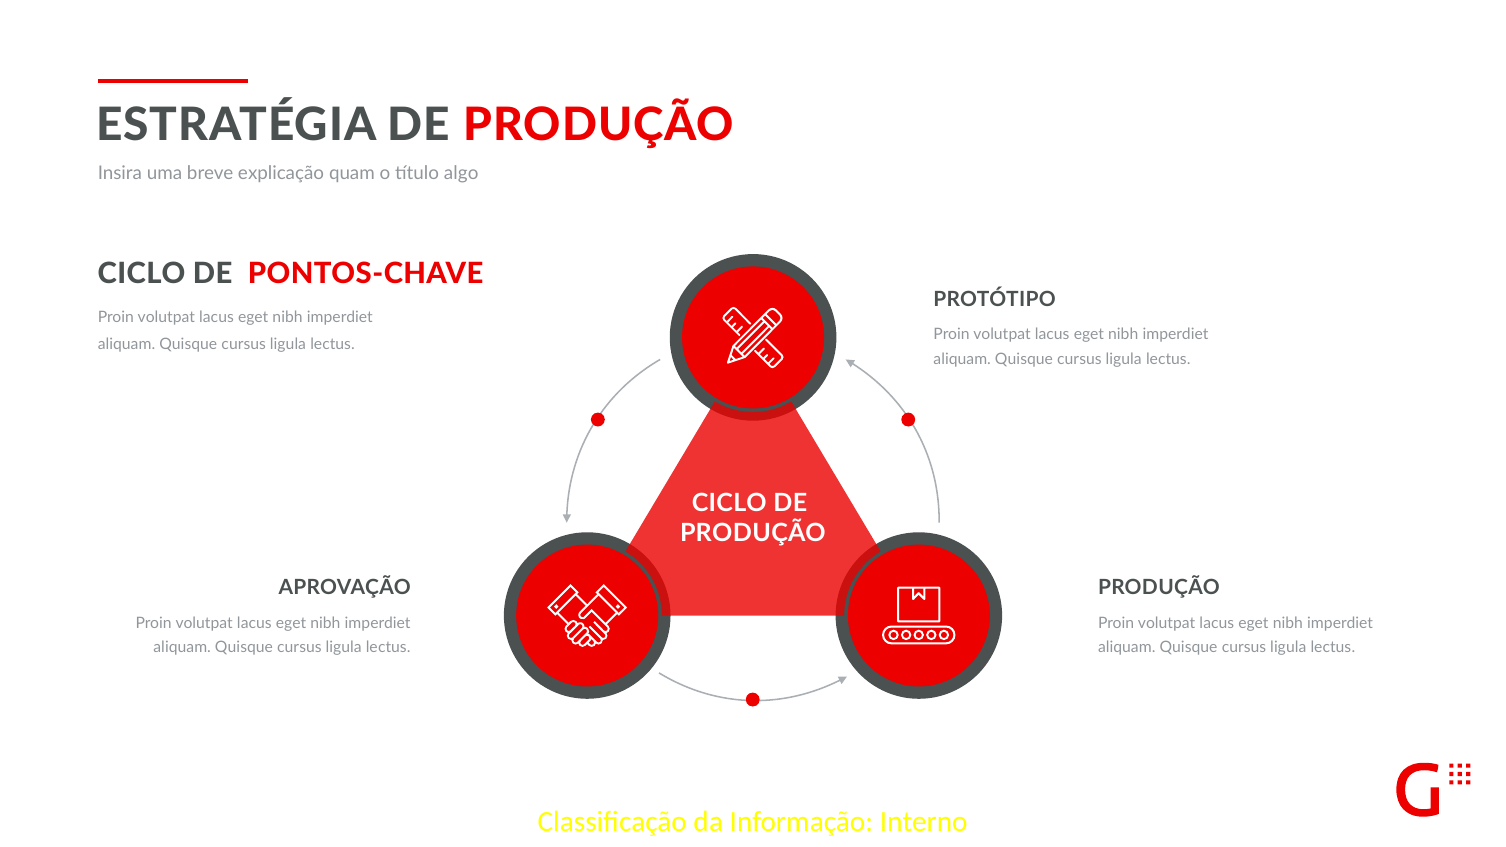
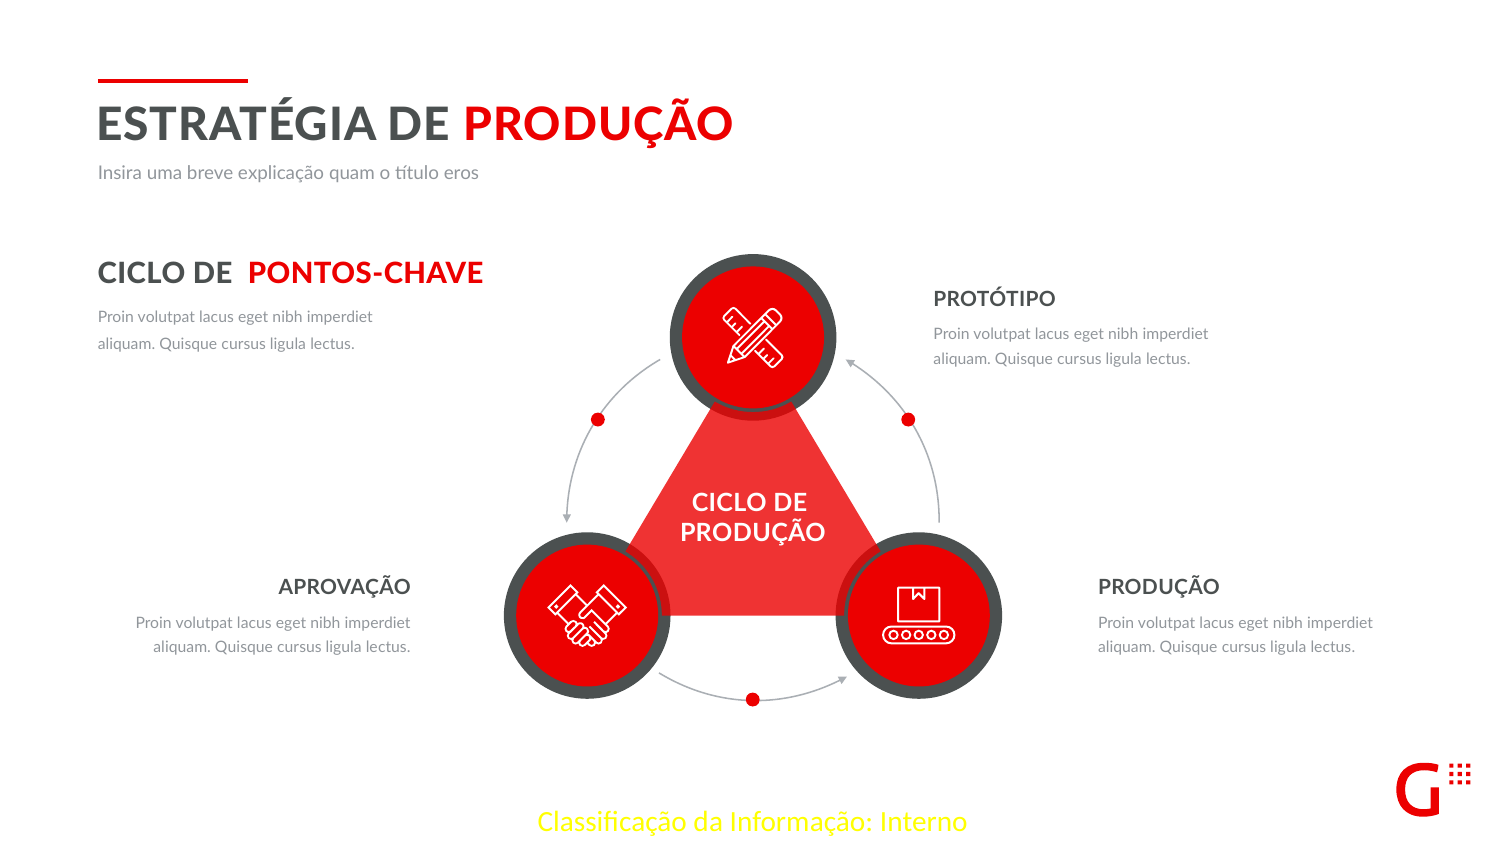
algo: algo -> eros
